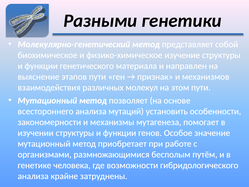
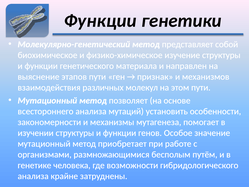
Разными at (100, 21): Разными -> Функции
